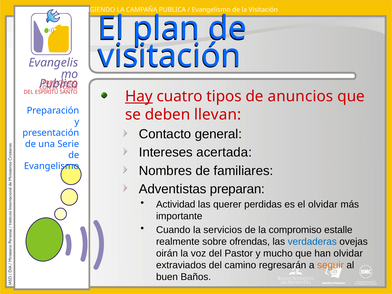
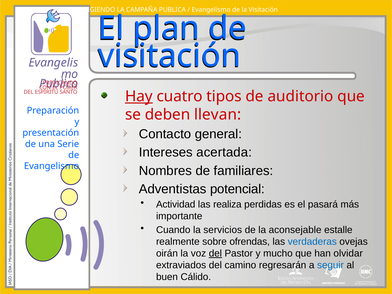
anuncios: anuncios -> auditorio
preparan: preparan -> potencial
querer: querer -> realiza
el olvidar: olvidar -> pasará
compromiso: compromiso -> aconsejable
del at (215, 253) underline: none -> present
seguir colour: orange -> blue
Baños: Baños -> Cálido
